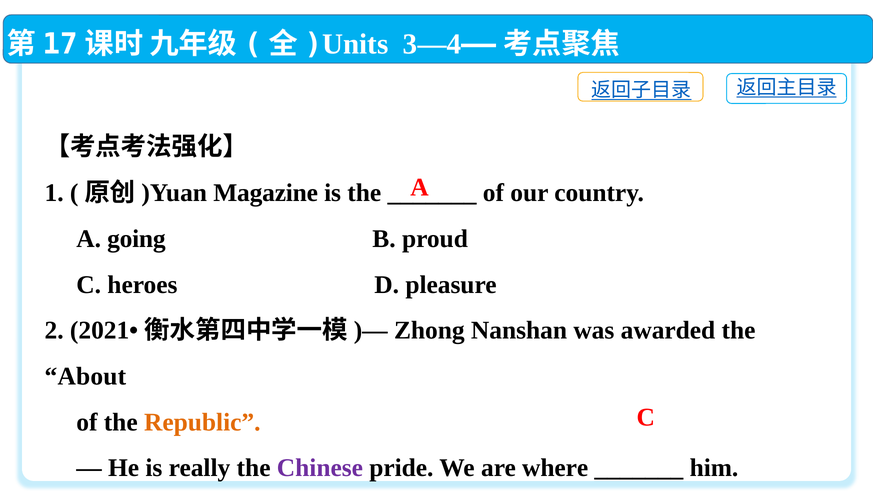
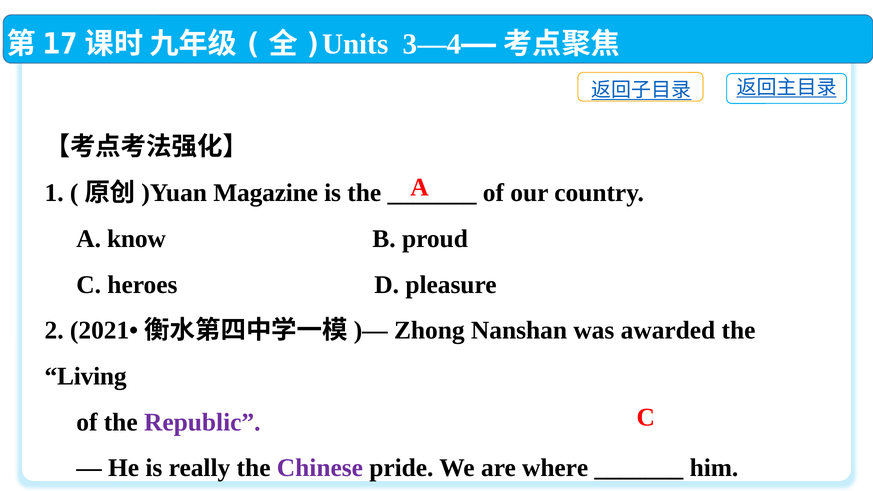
going: going -> know
About: About -> Living
Republic colour: orange -> purple
